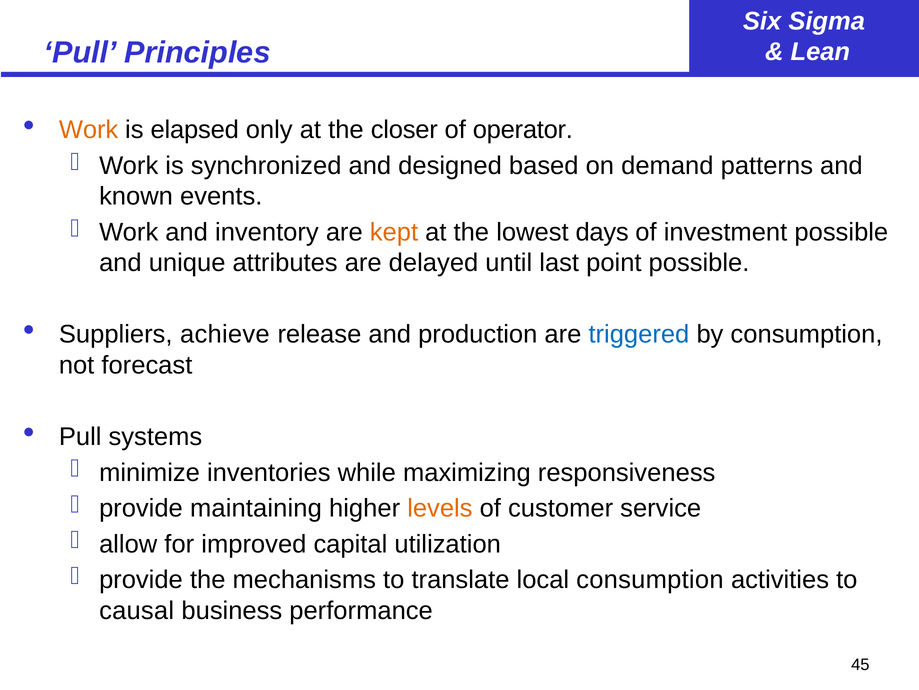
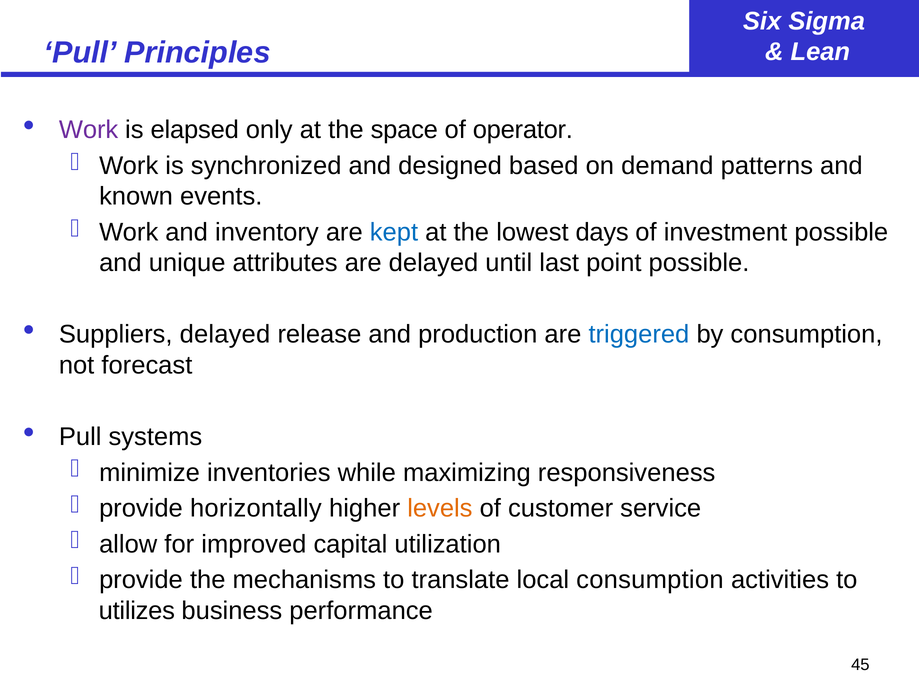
Work at (89, 130) colour: orange -> purple
closer: closer -> space
kept colour: orange -> blue
Suppliers achieve: achieve -> delayed
maintaining: maintaining -> horizontally
causal: causal -> utilizes
